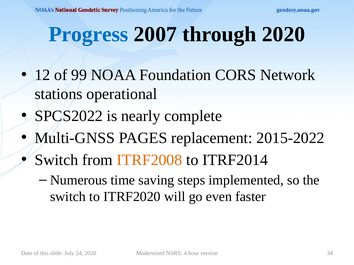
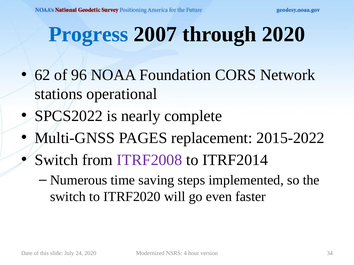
12: 12 -> 62
99: 99 -> 96
ITRF2008 colour: orange -> purple
